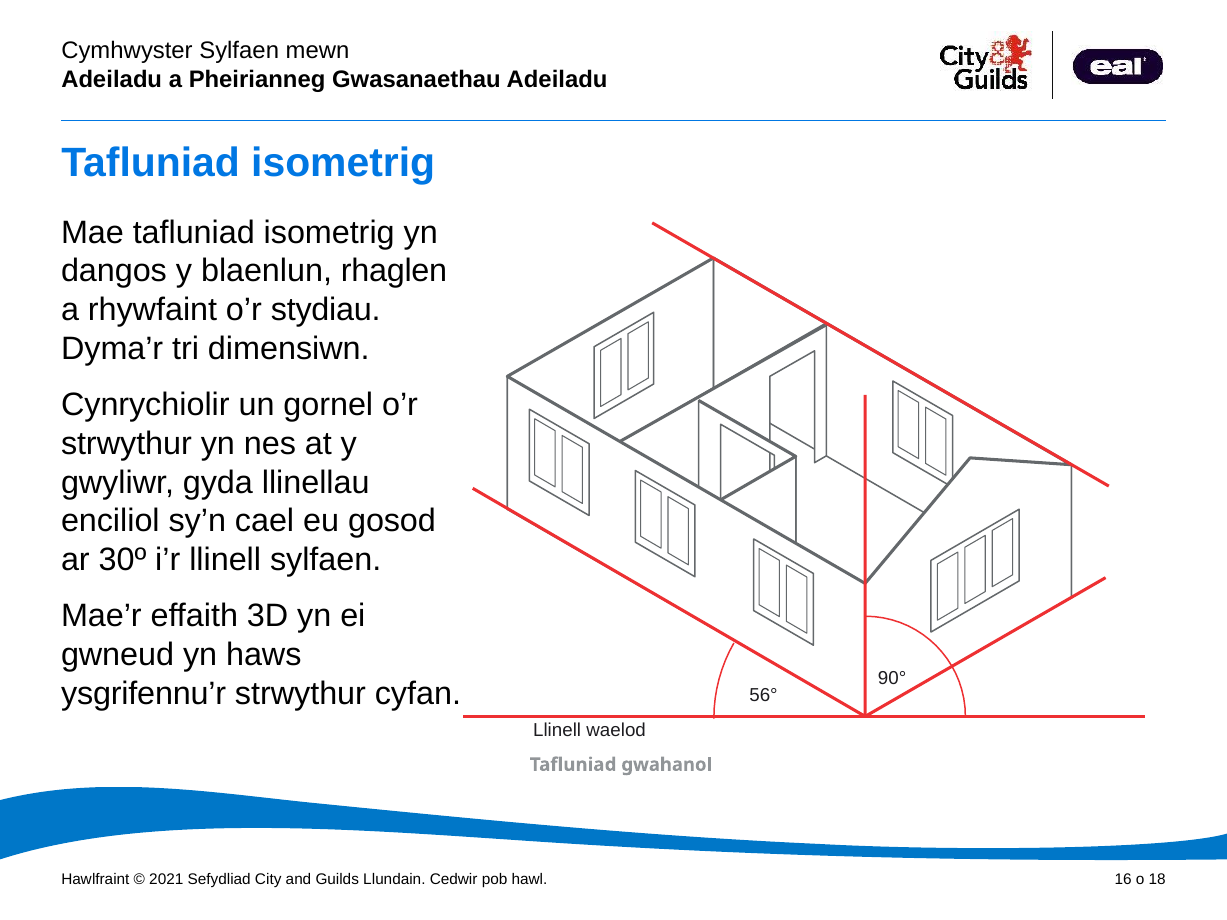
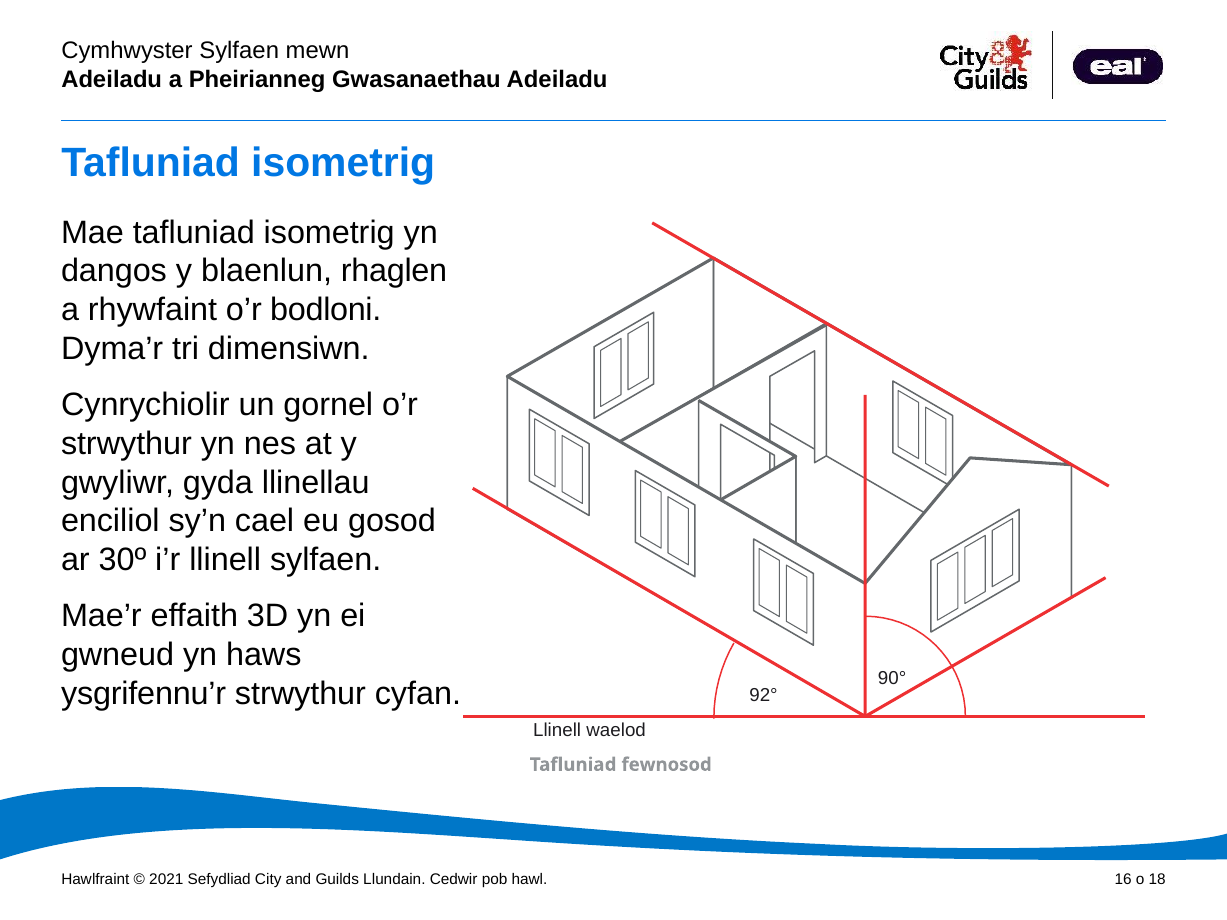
stydiau: stydiau -> bodloni
56°: 56° -> 92°
gwahanol: gwahanol -> fewnosod
